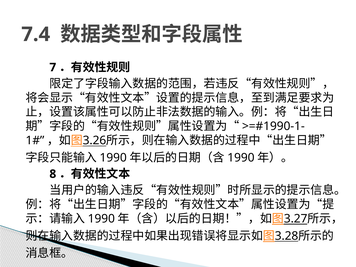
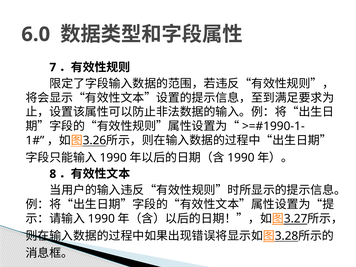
7.4: 7.4 -> 6.0
